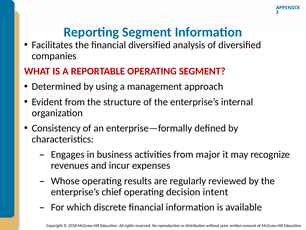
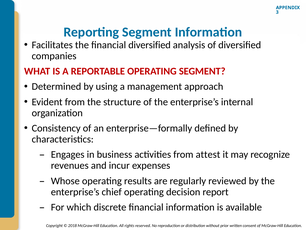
major: major -> attest
intent: intent -> report
